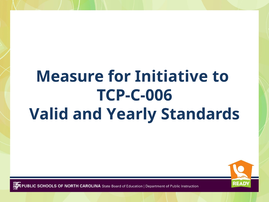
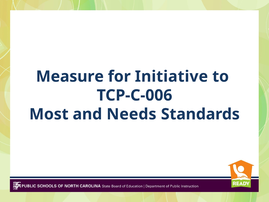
Valid: Valid -> Most
Yearly: Yearly -> Needs
